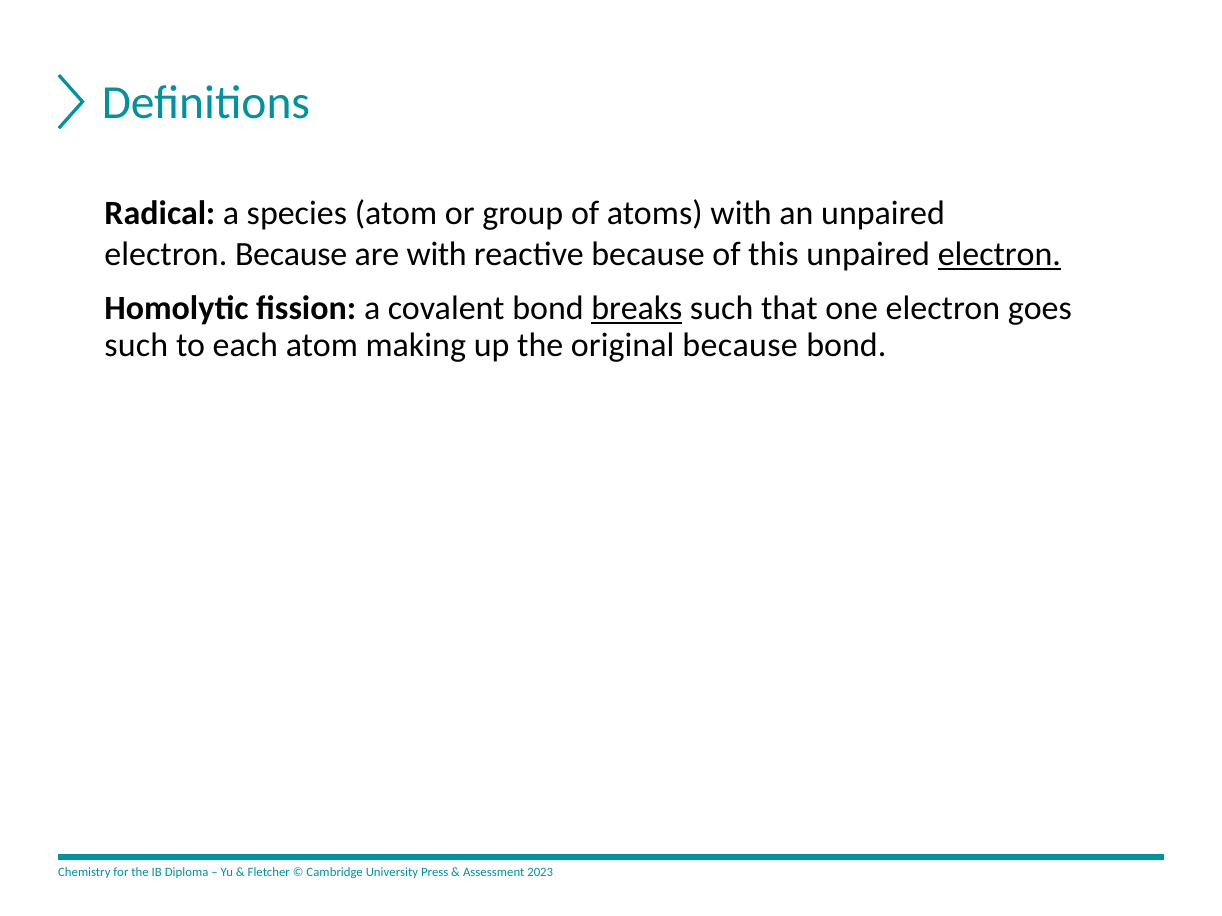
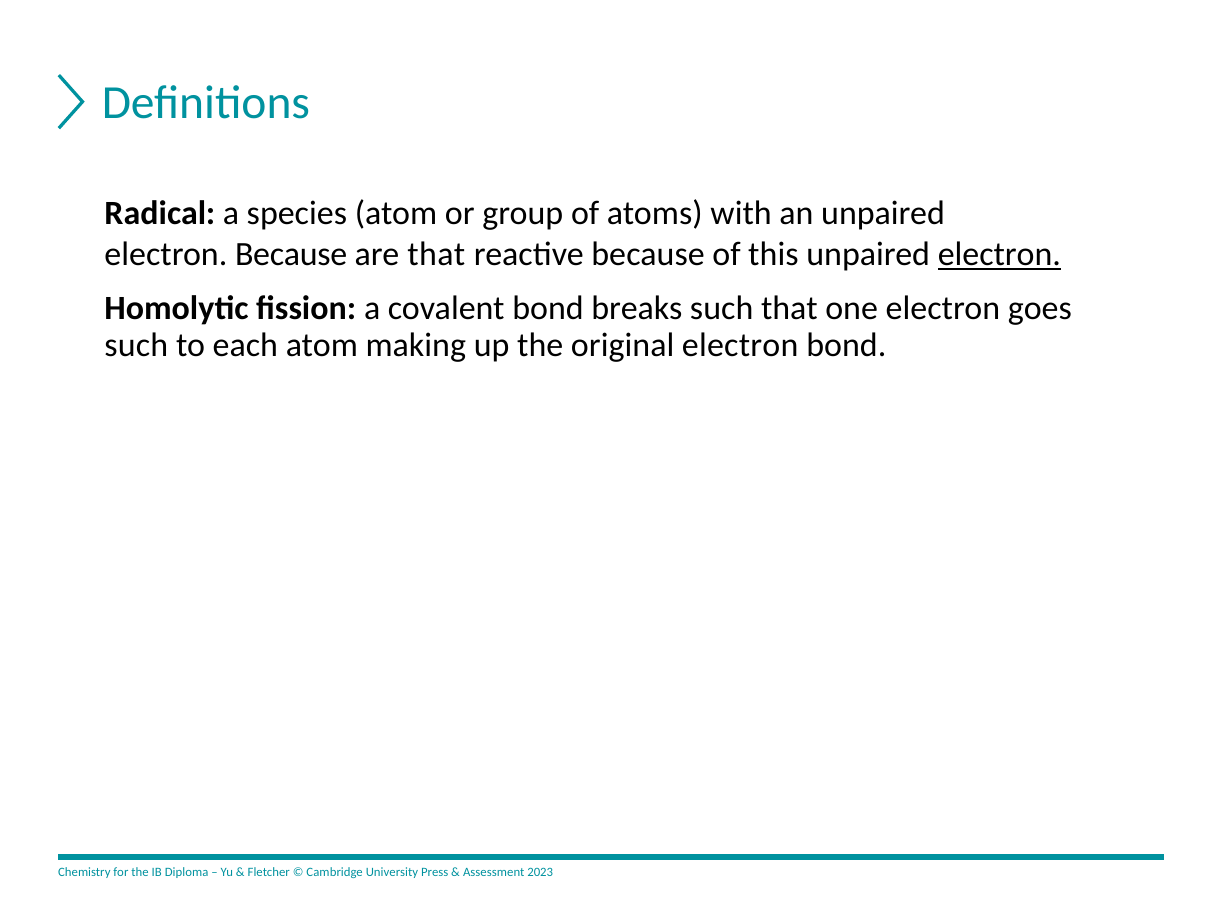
are with: with -> that
breaks underline: present -> none
original because: because -> electron
